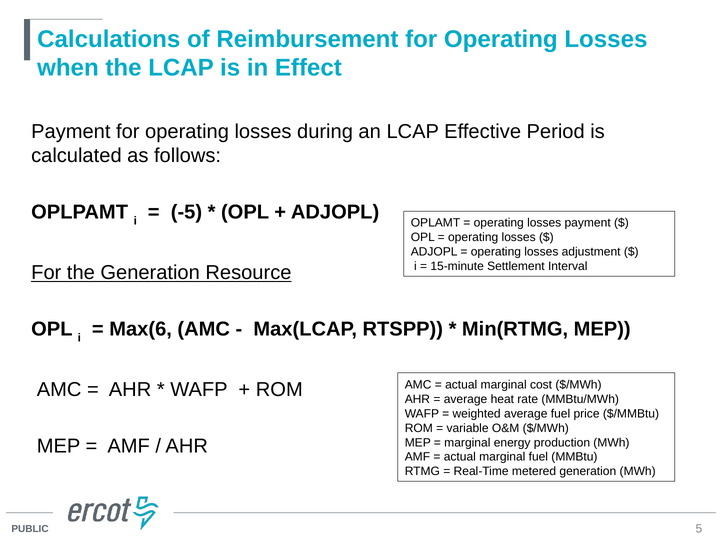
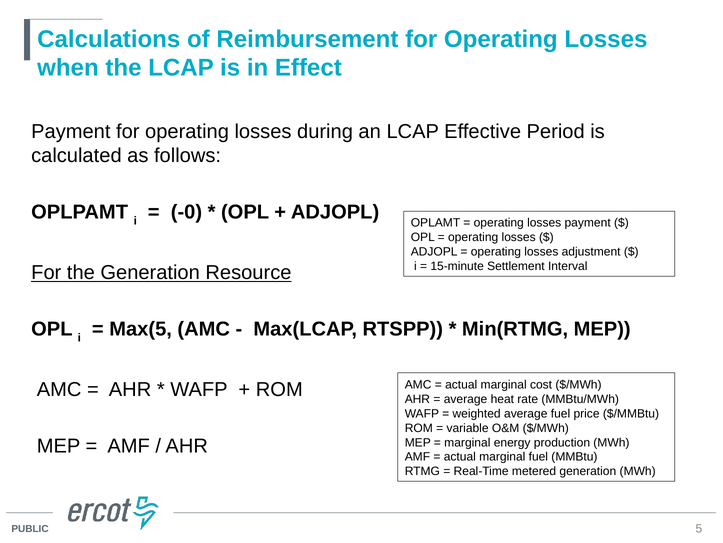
-5: -5 -> -0
Max(6: Max(6 -> Max(5
